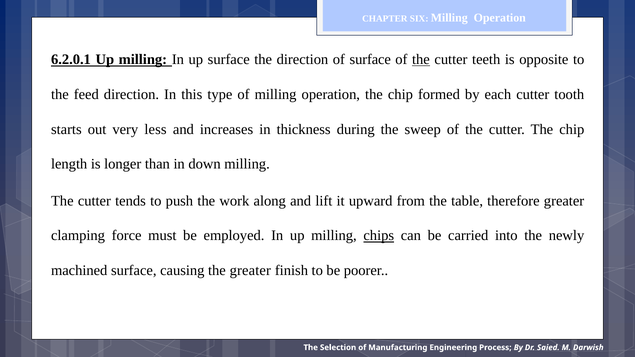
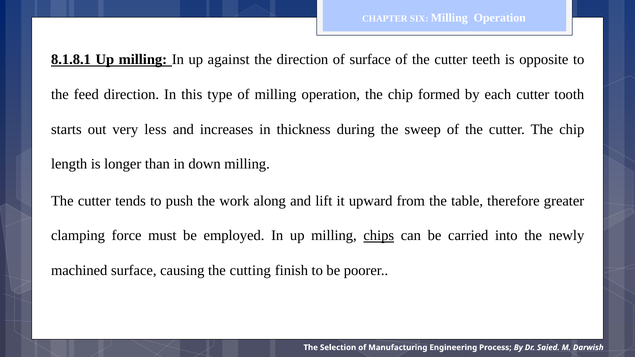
6.2.0.1: 6.2.0.1 -> 8.1.8.1
up surface: surface -> against
the at (421, 60) underline: present -> none
the greater: greater -> cutting
